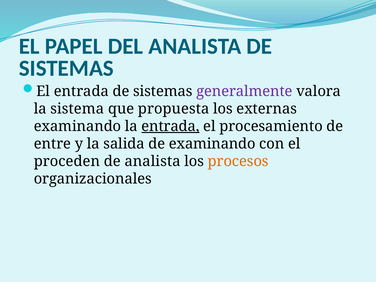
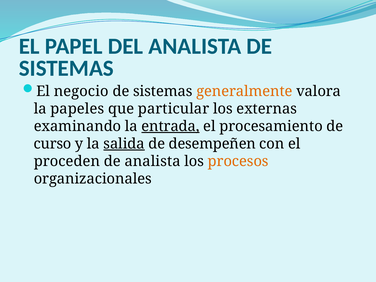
El entrada: entrada -> negocio
generalmente colour: purple -> orange
sistema: sistema -> papeles
propuesta: propuesta -> particular
entre: entre -> curso
salida underline: none -> present
de examinando: examinando -> desempeñen
